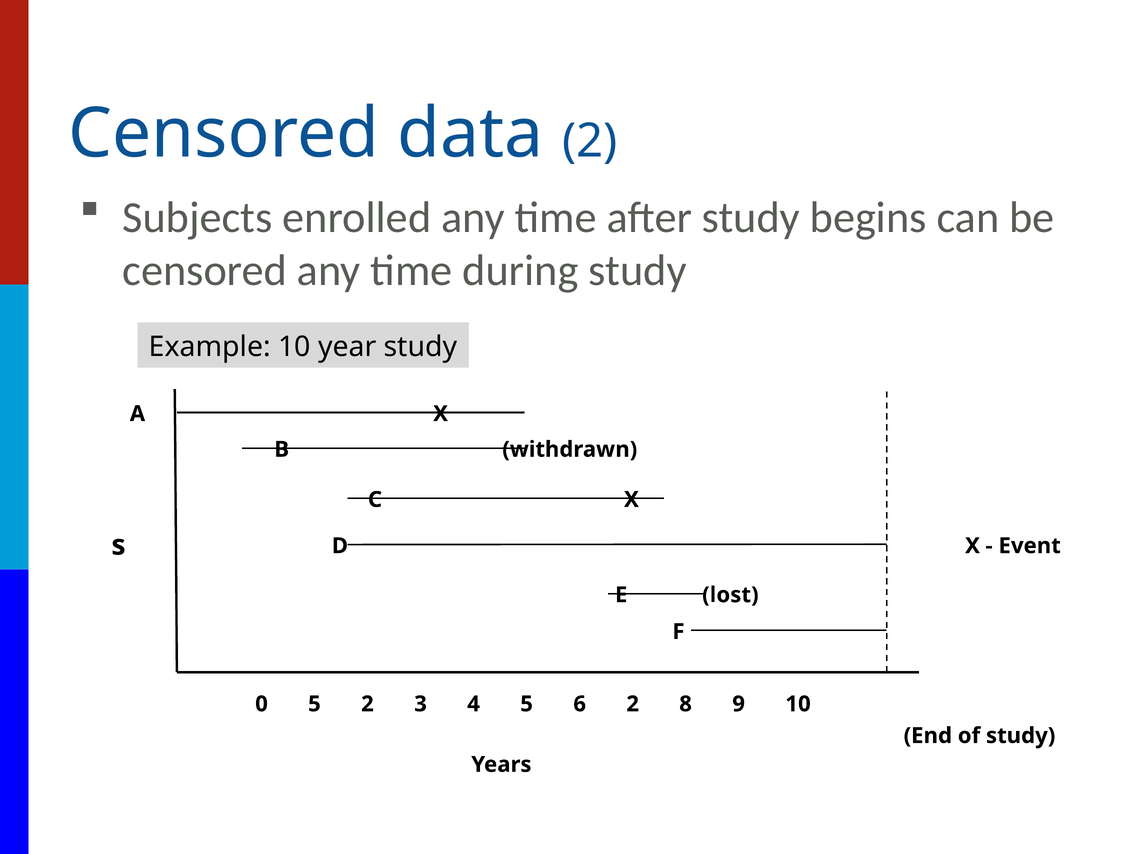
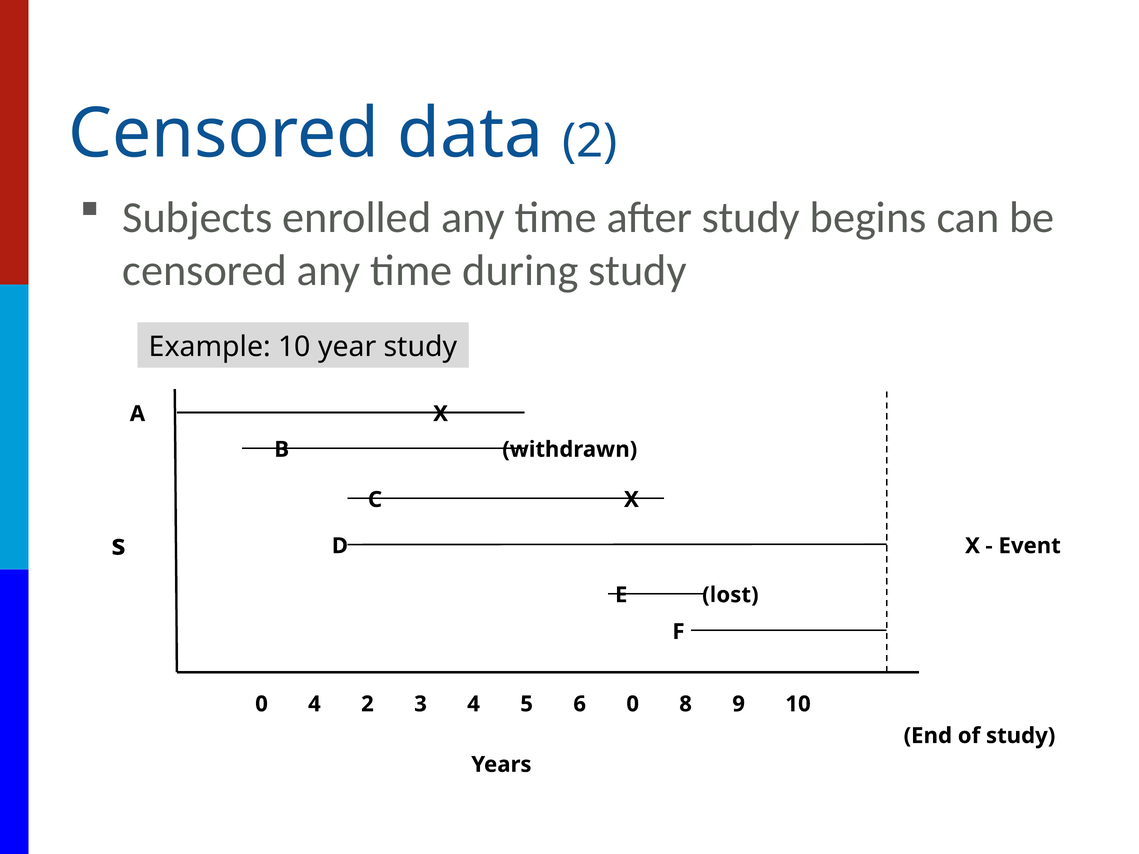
0 5: 5 -> 4
6 2: 2 -> 0
